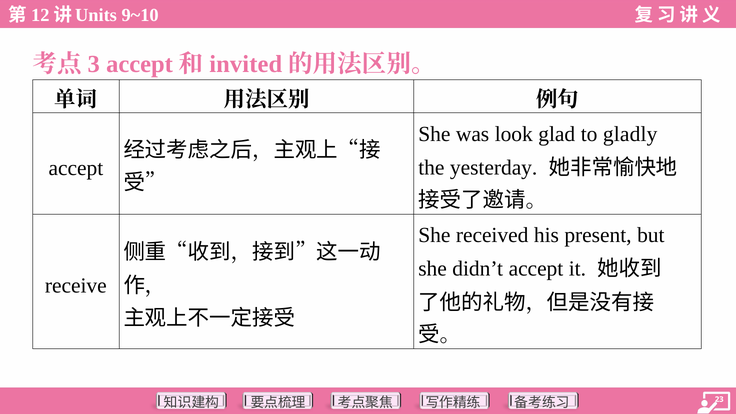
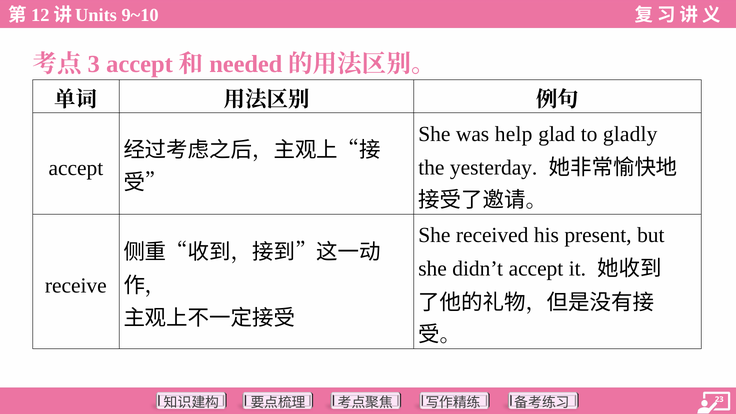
invited: invited -> needed
look: look -> help
